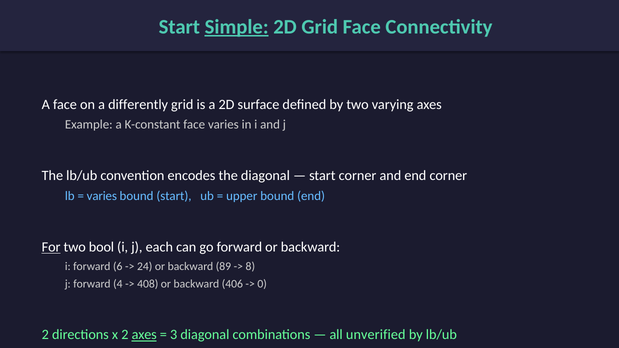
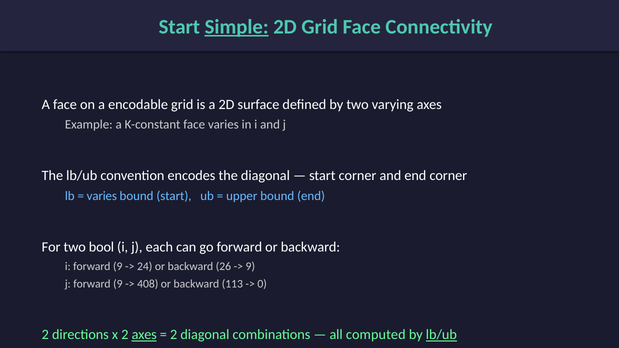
differently: differently -> encodable
For underline: present -> none
i forward 6: 6 -> 9
89: 89 -> 26
8 at (250, 266): 8 -> 9
j forward 4: 4 -> 9
406: 406 -> 113
3 at (174, 335): 3 -> 2
unverified: unverified -> computed
lb/ub at (441, 335) underline: none -> present
